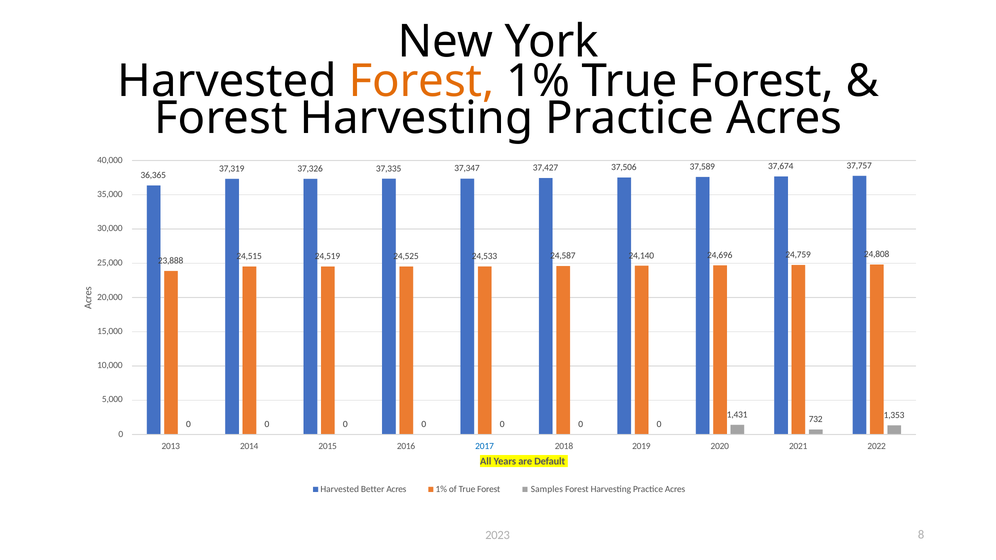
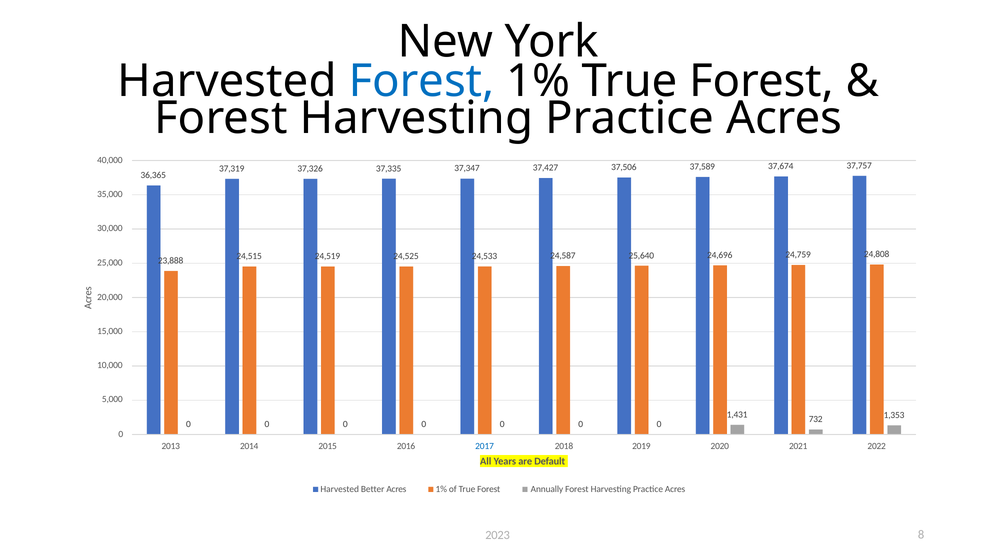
Forest at (422, 81) colour: orange -> blue
24,140: 24,140 -> 25,640
Samples: Samples -> Annually
